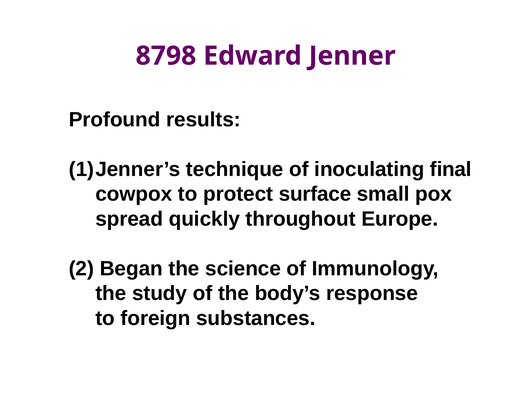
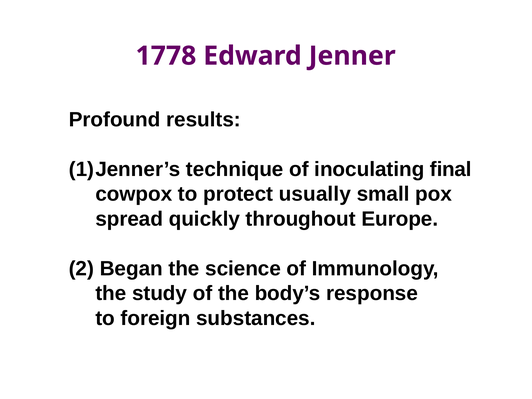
8798: 8798 -> 1778
surface: surface -> usually
